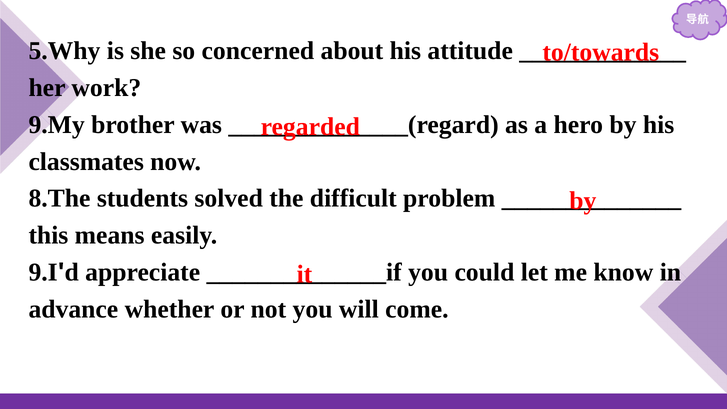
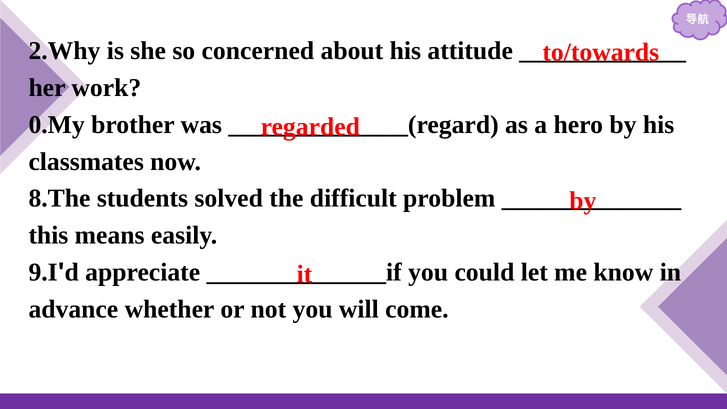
5.Why: 5.Why -> 2.Why
9.My: 9.My -> 0.My
